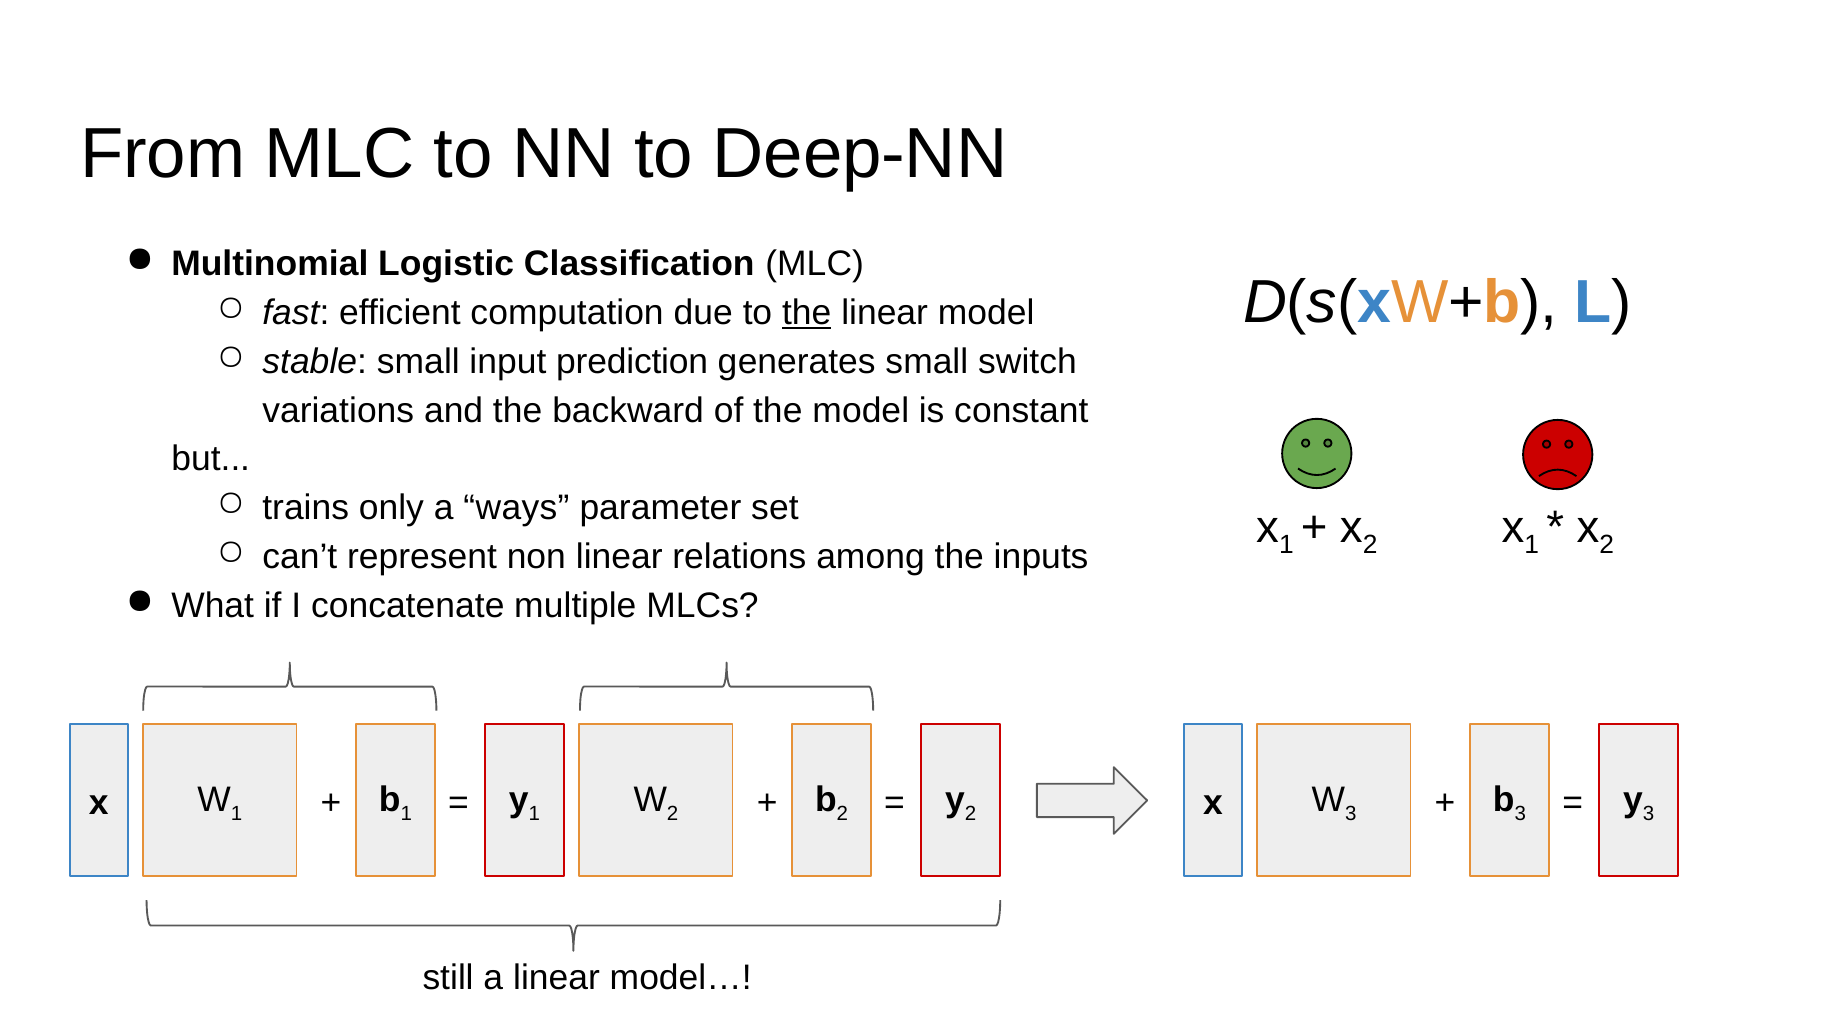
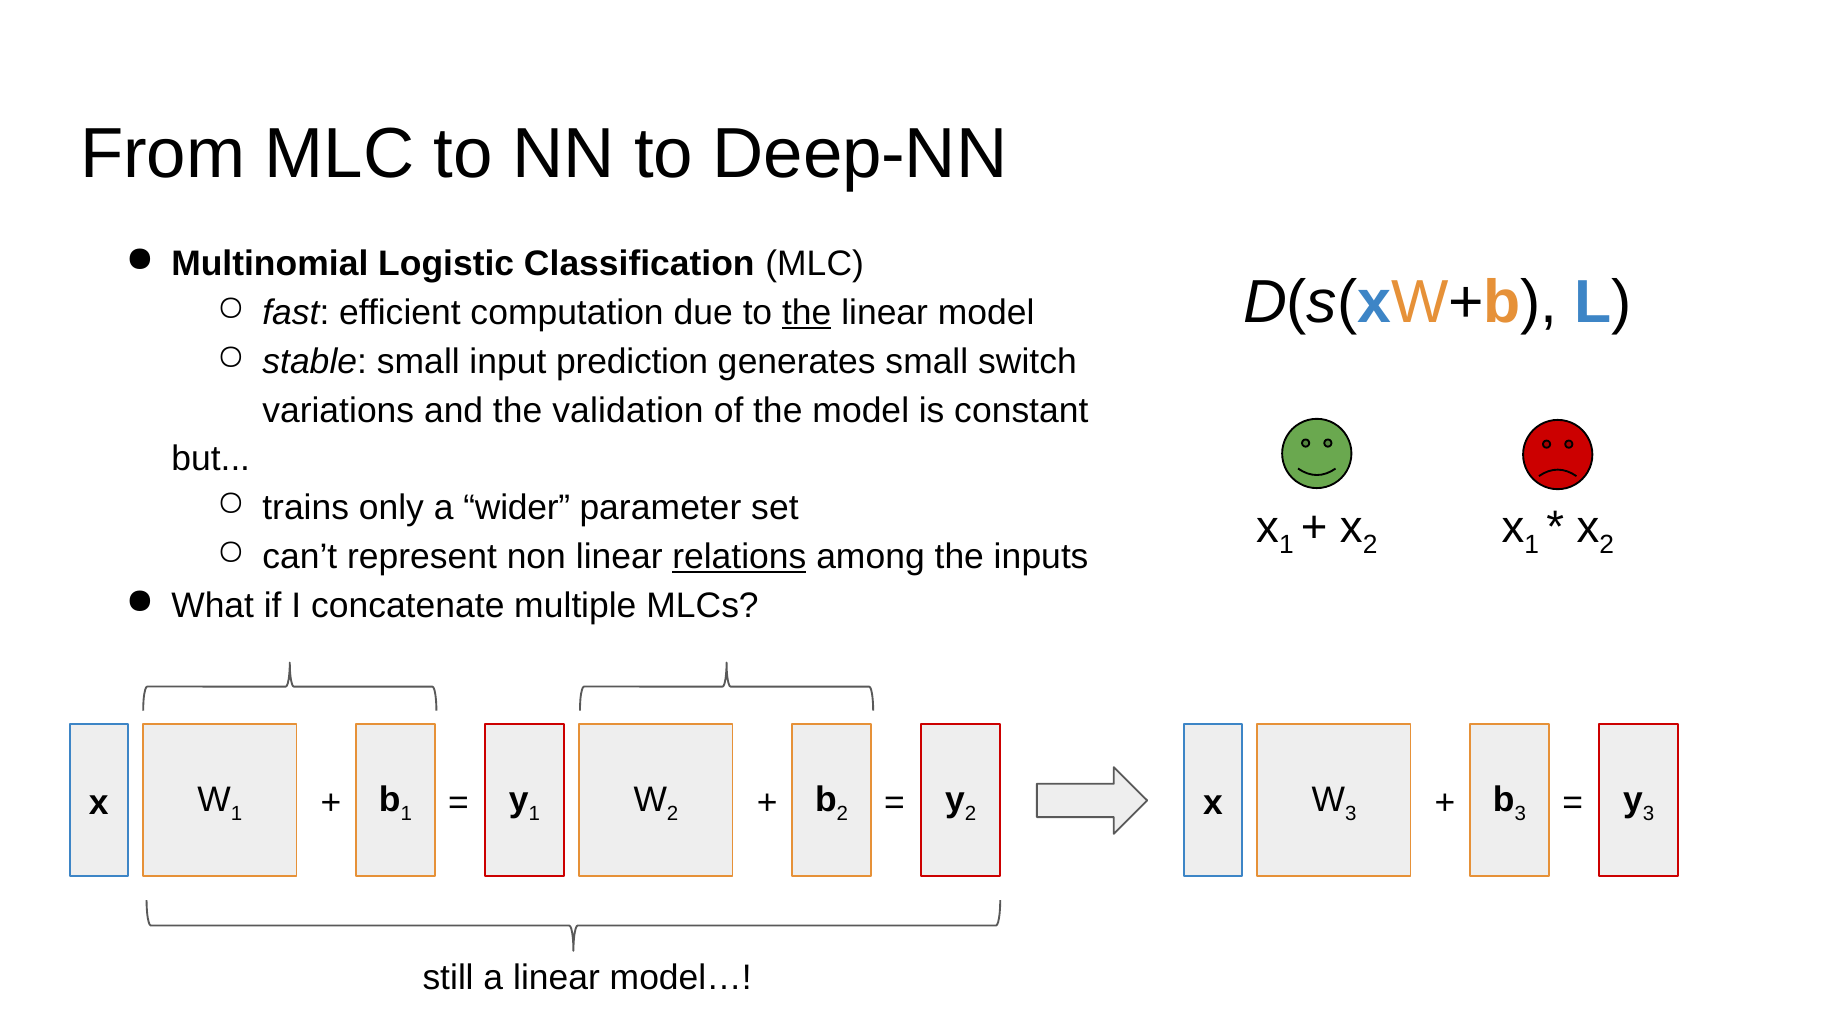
backward: backward -> validation
ways: ways -> wider
relations underline: none -> present
